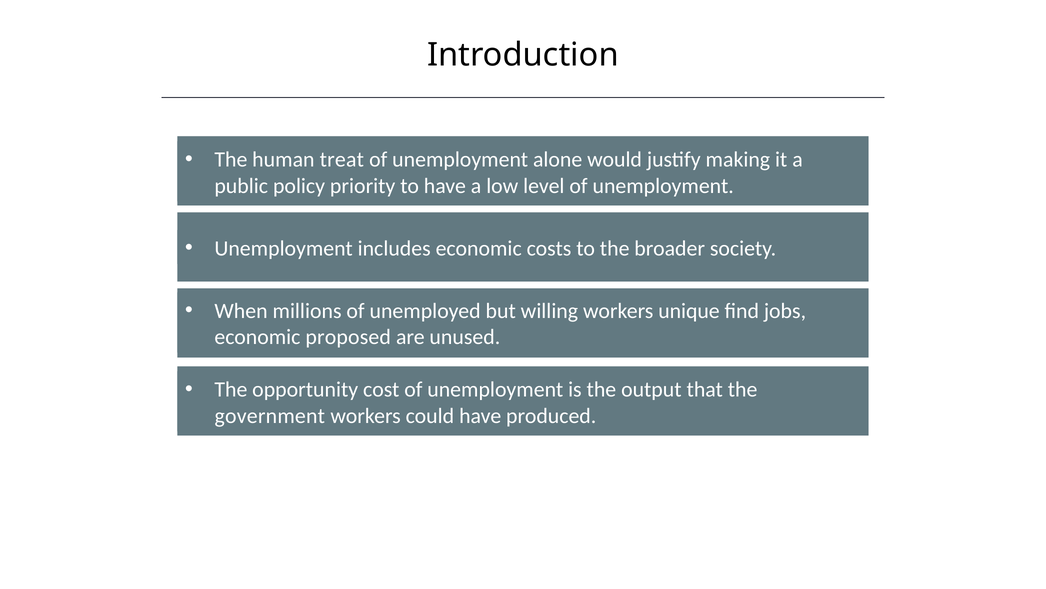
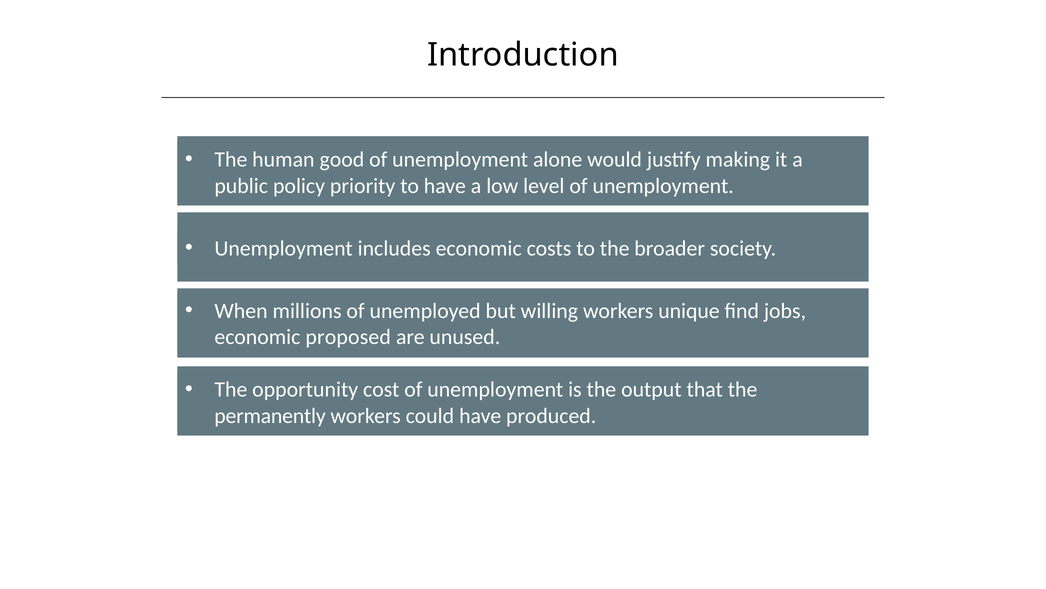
treat: treat -> good
government: government -> permanently
